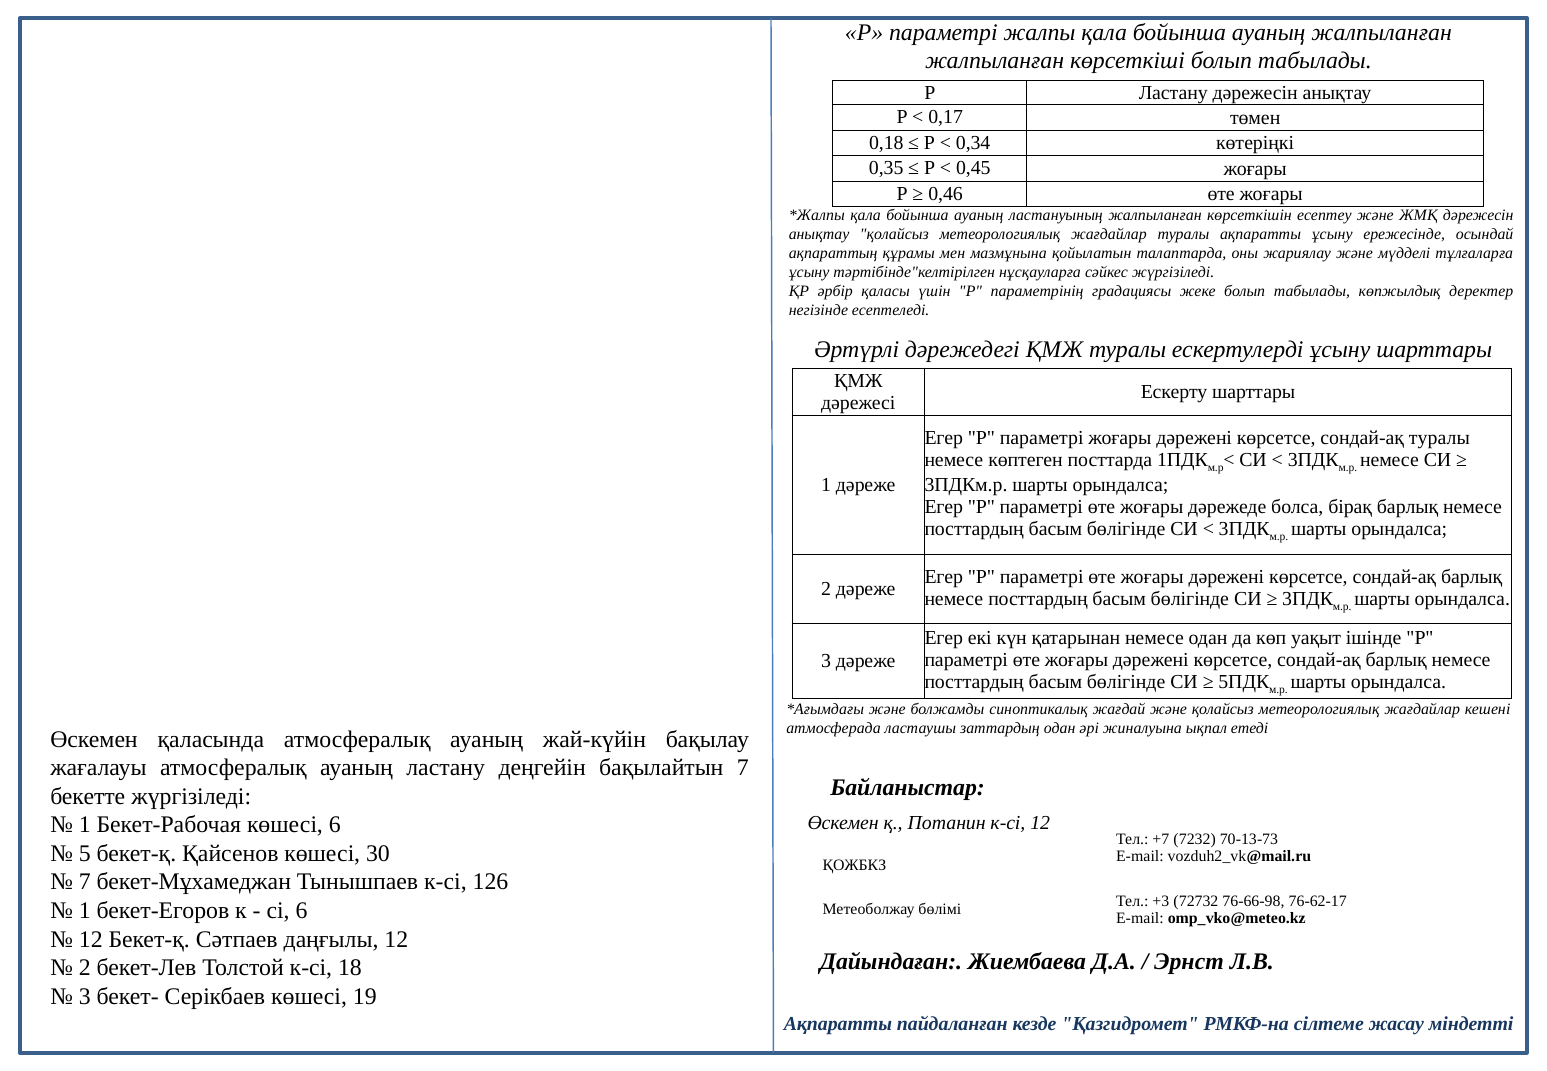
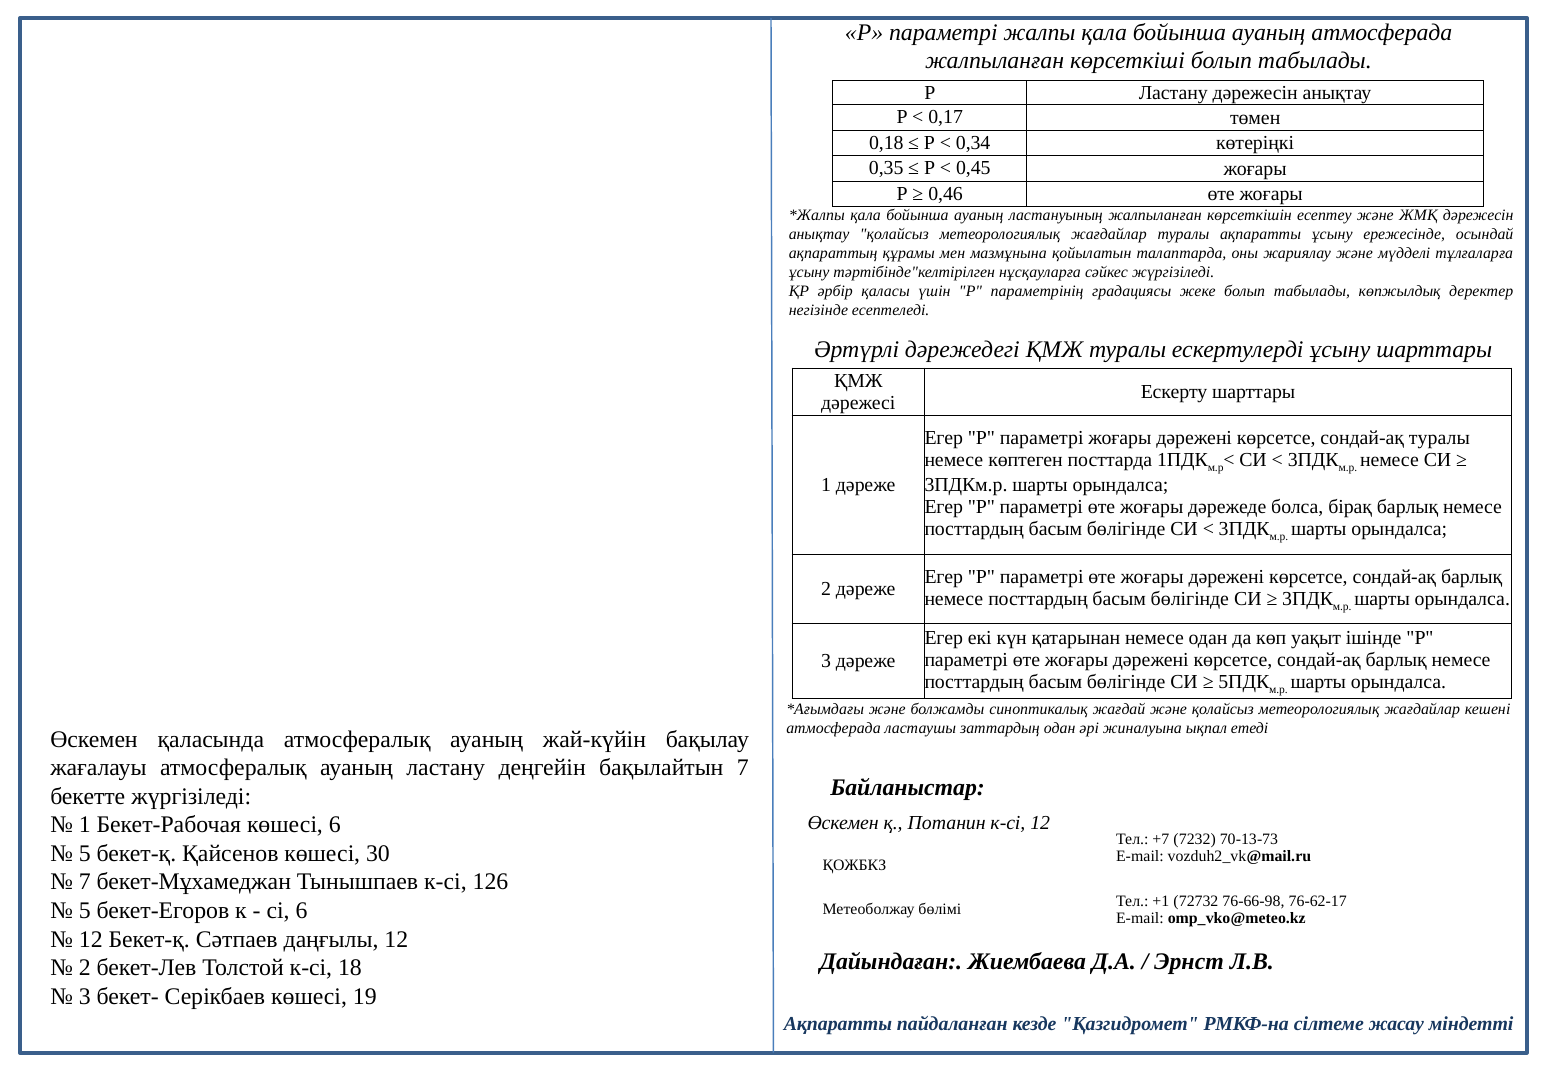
ауаның жалпыланған: жалпыланған -> атмосферада
+3: +3 -> +1
1 at (85, 911): 1 -> 5
